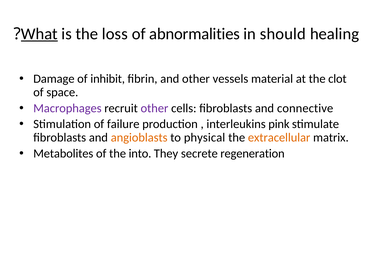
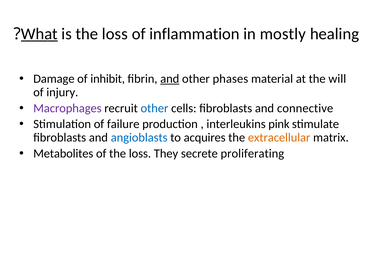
abnormalities: abnormalities -> inflammation
should: should -> mostly
and at (170, 79) underline: none -> present
vessels: vessels -> phases
clot: clot -> will
space: space -> injury
other at (154, 108) colour: purple -> blue
angioblasts colour: orange -> blue
physical: physical -> acquires
of the into: into -> loss
regeneration: regeneration -> proliferating
